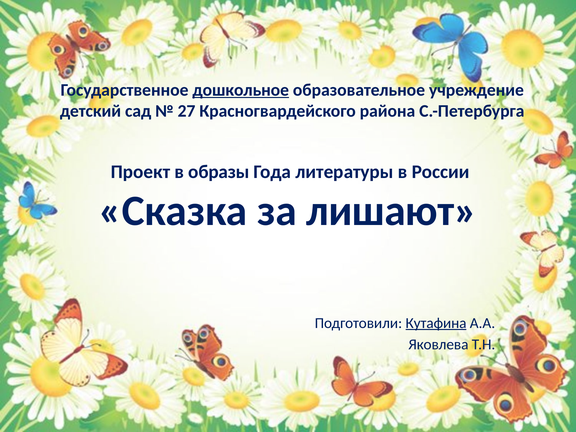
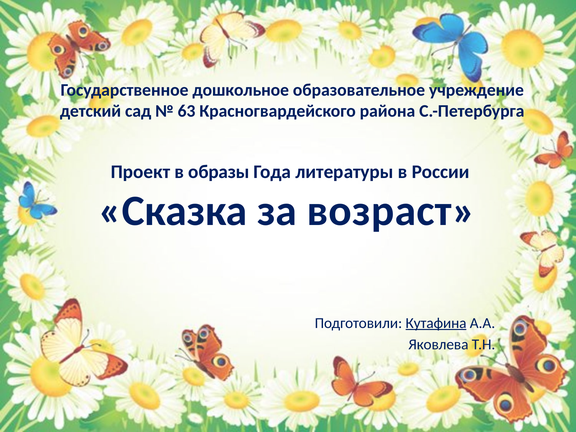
дошкольное underline: present -> none
27: 27 -> 63
лишают: лишают -> возраст
